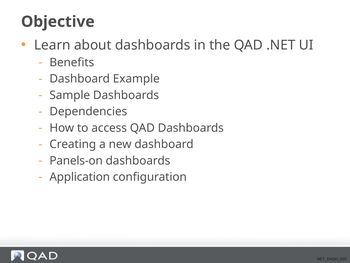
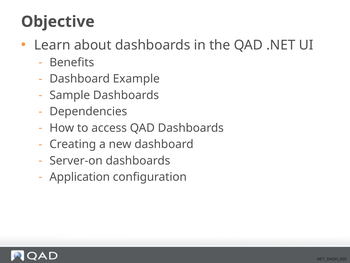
Panels-on: Panels-on -> Server-on
